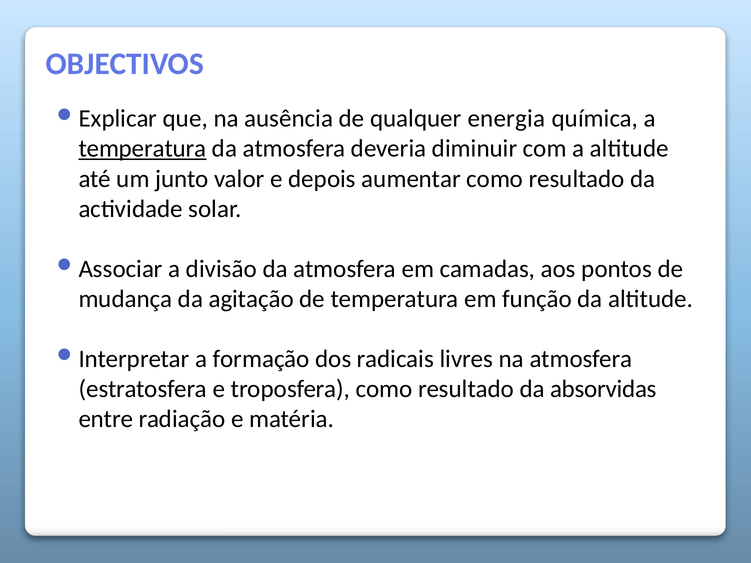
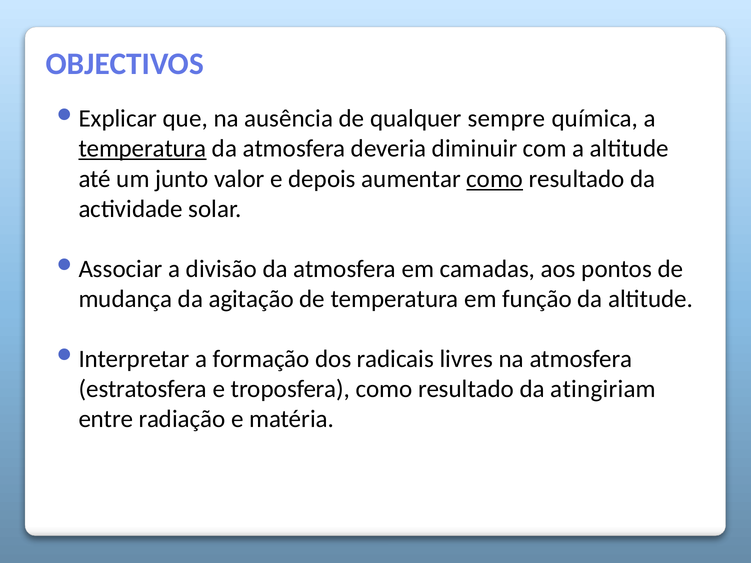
energia: energia -> sempre
como at (495, 179) underline: none -> present
absorvidas: absorvidas -> atingiriam
